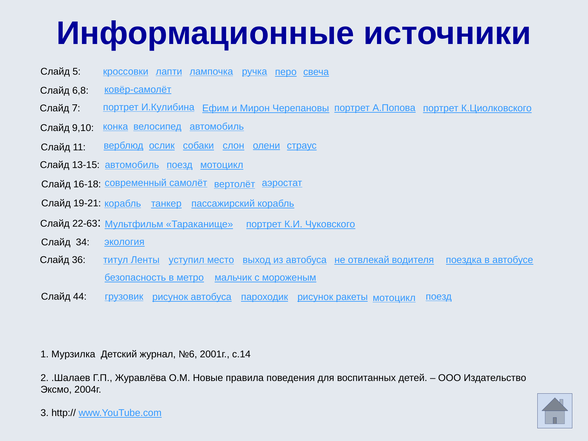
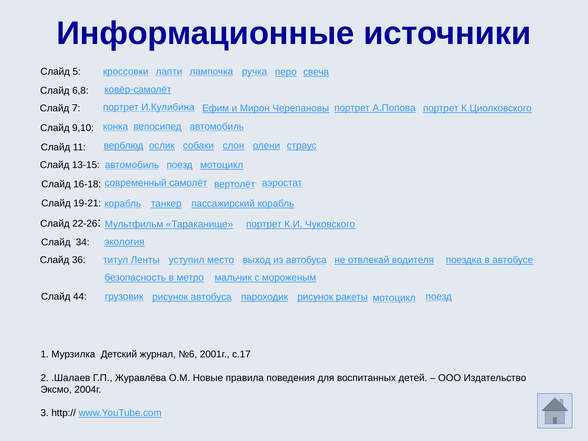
22-63: 22-63 -> 22-26
с.14: с.14 -> с.17
